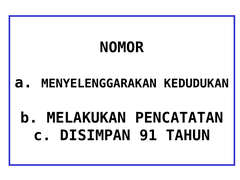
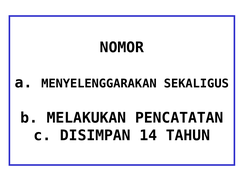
KEDUDUKAN: KEDUDUKAN -> SEKALIGUS
91: 91 -> 14
